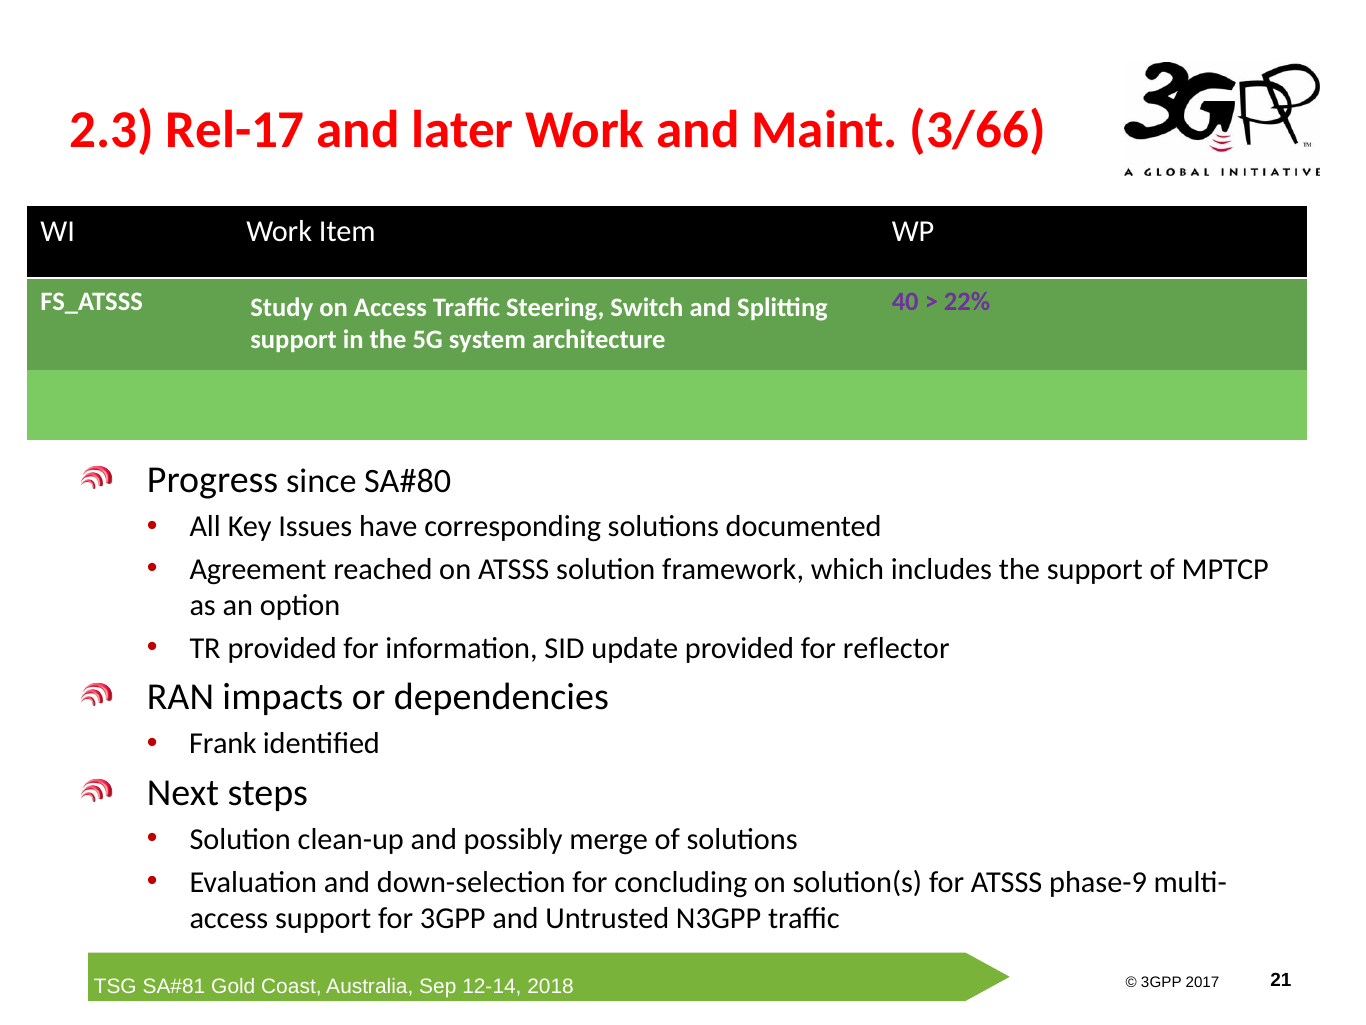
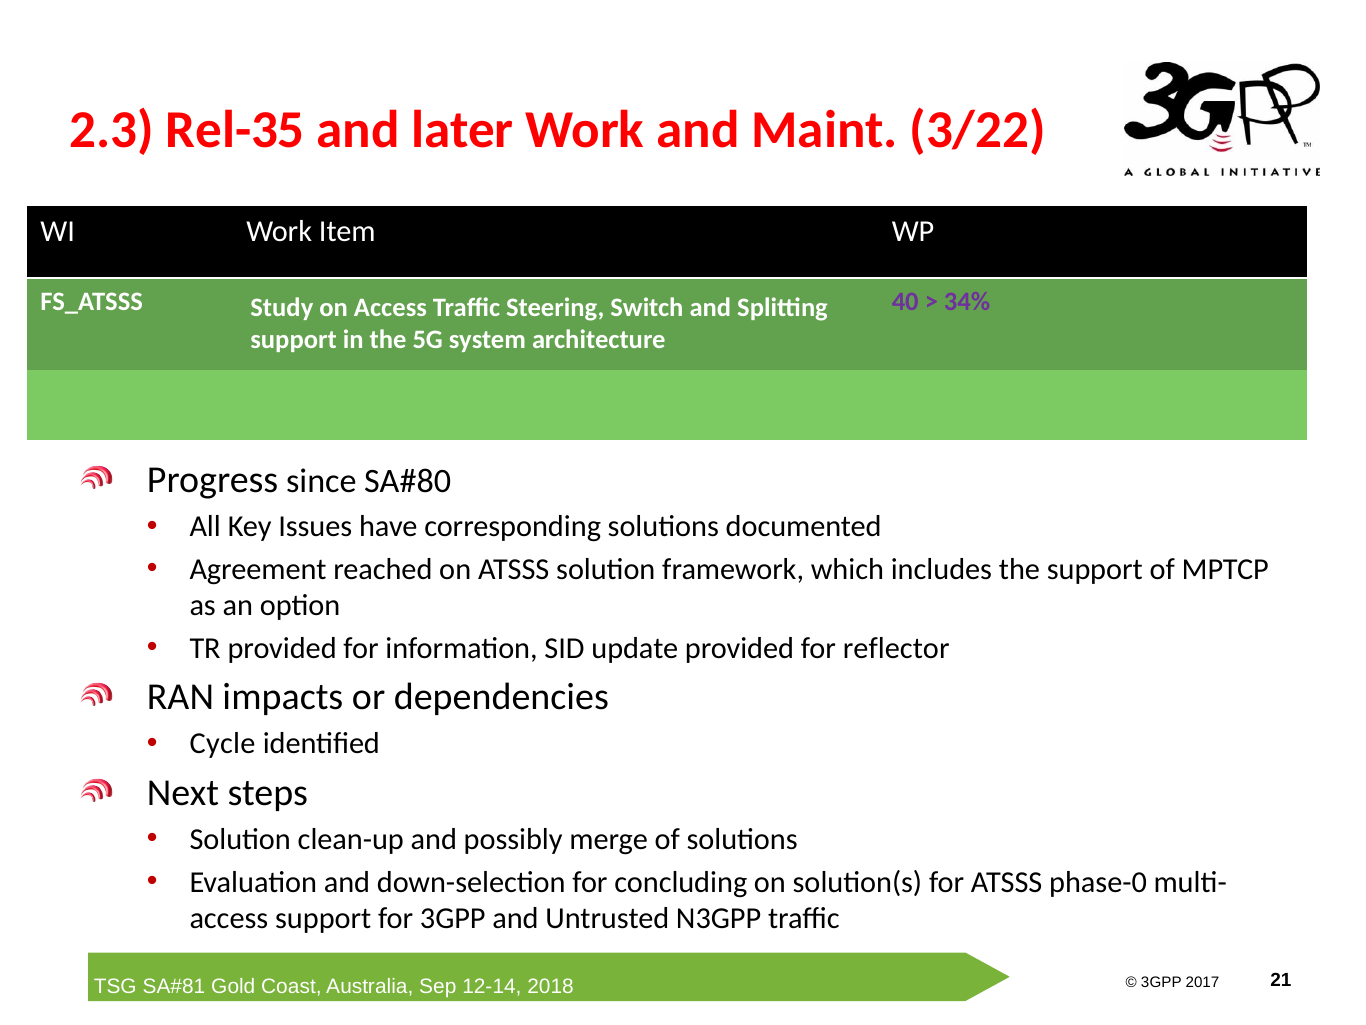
Rel-17: Rel-17 -> Rel-35
3/66: 3/66 -> 3/22
22%: 22% -> 34%
Frank: Frank -> Cycle
phase-9: phase-9 -> phase-0
